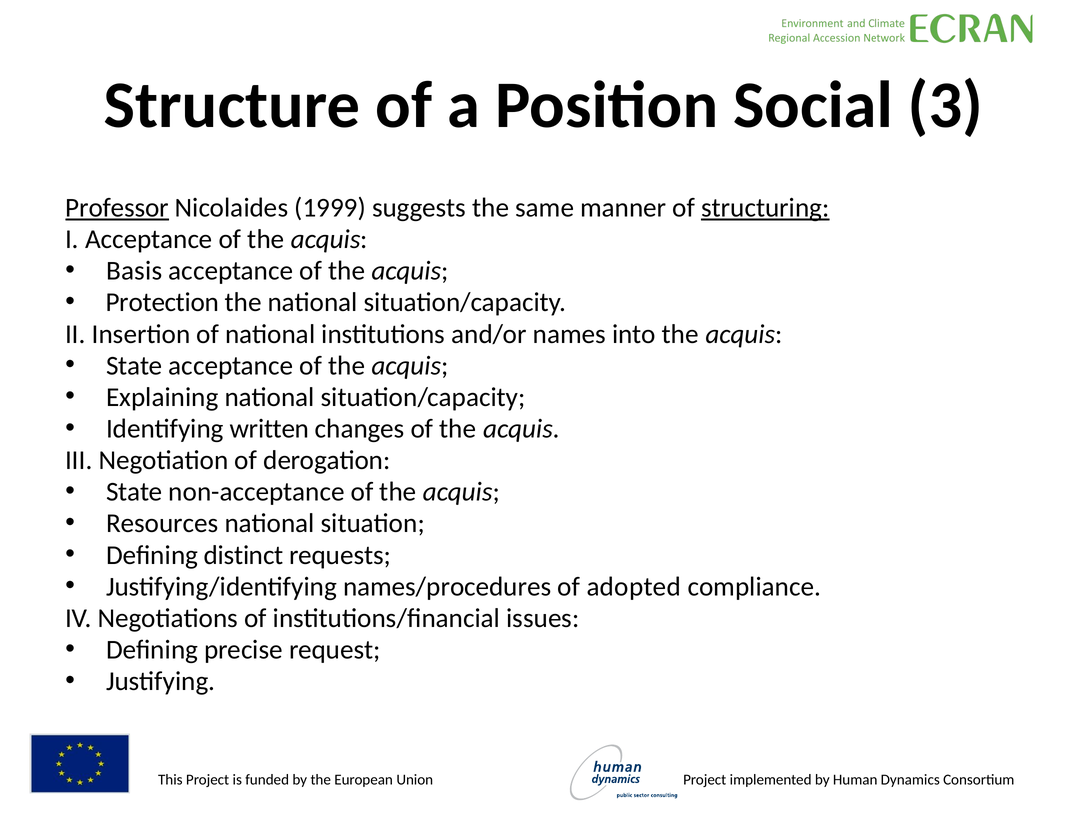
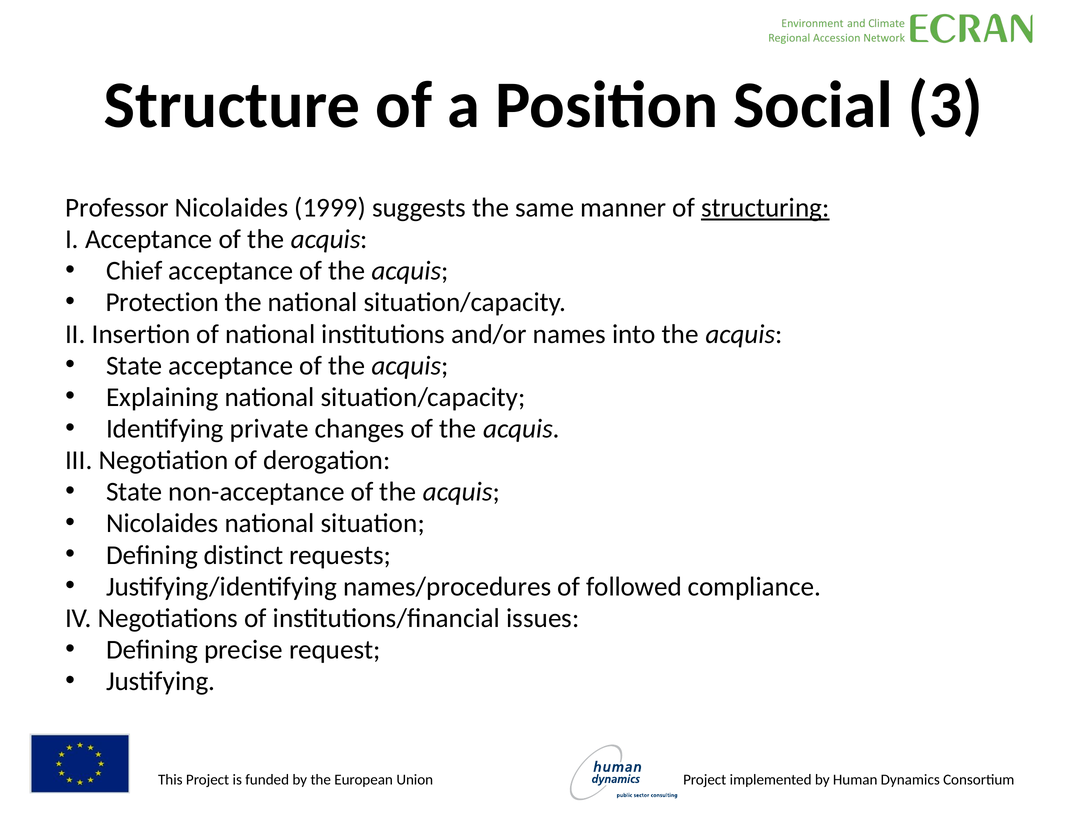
Professor underline: present -> none
Basis: Basis -> Chief
written: written -> private
Resources at (162, 523): Resources -> Nicolaides
adopted: adopted -> followed
